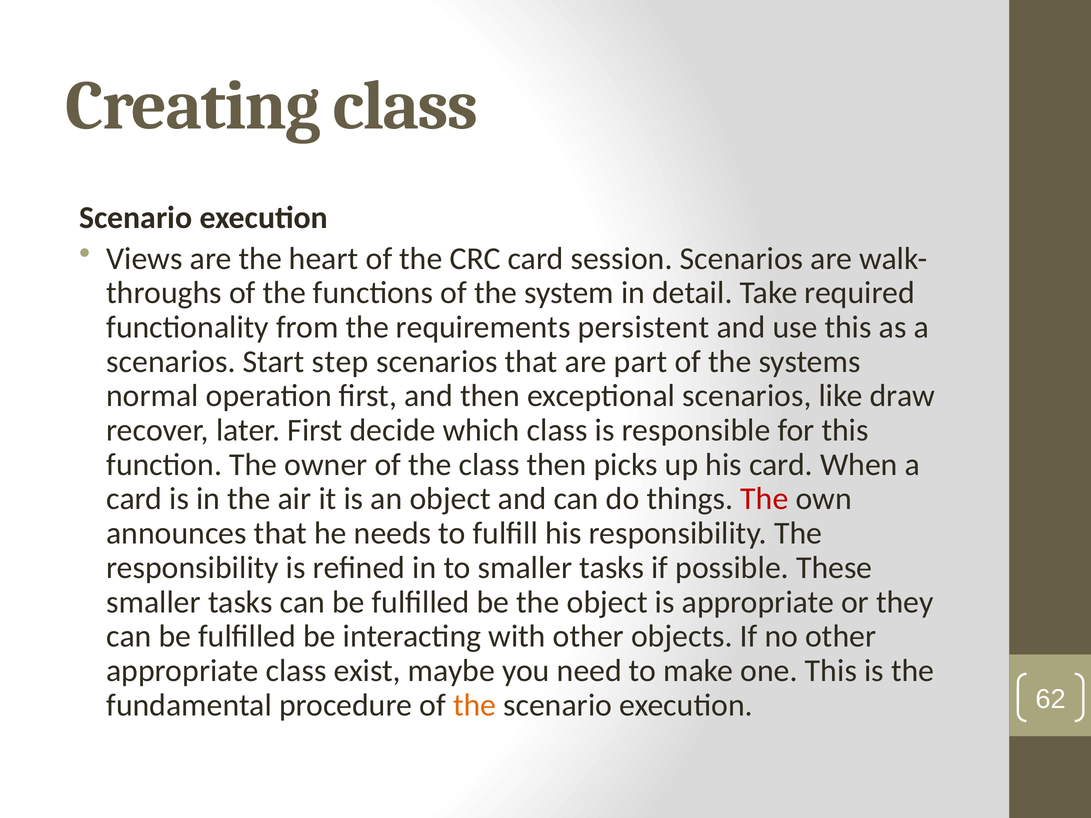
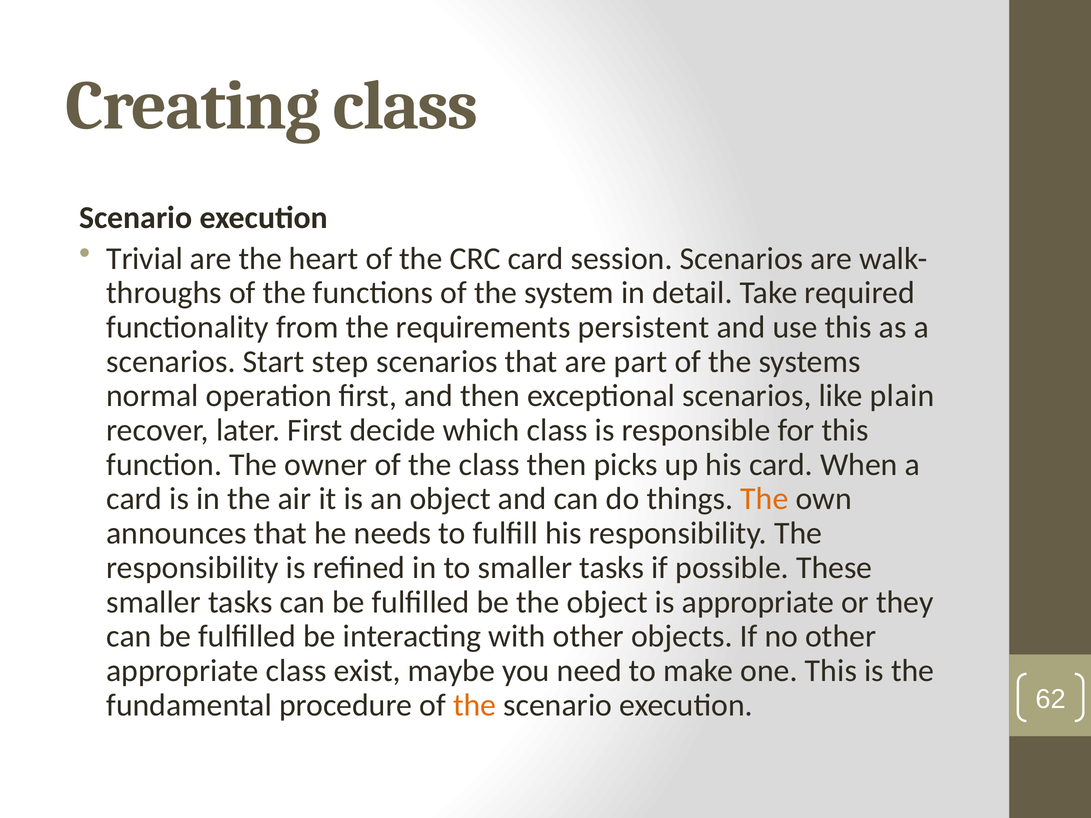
Views: Views -> Trivial
draw: draw -> plain
The at (764, 499) colour: red -> orange
